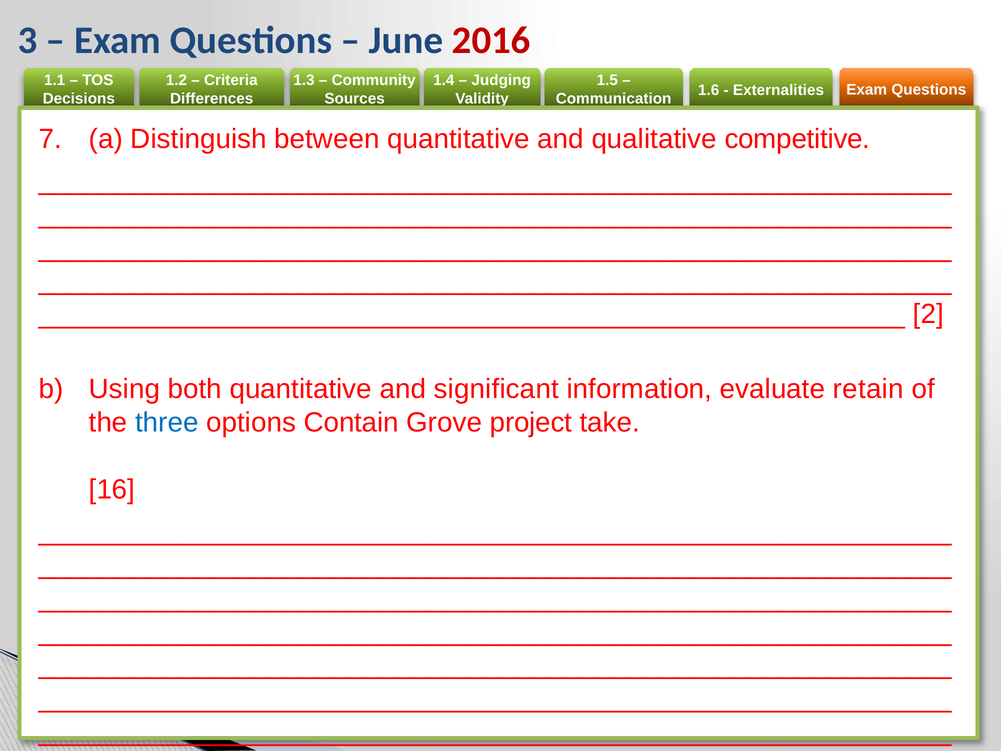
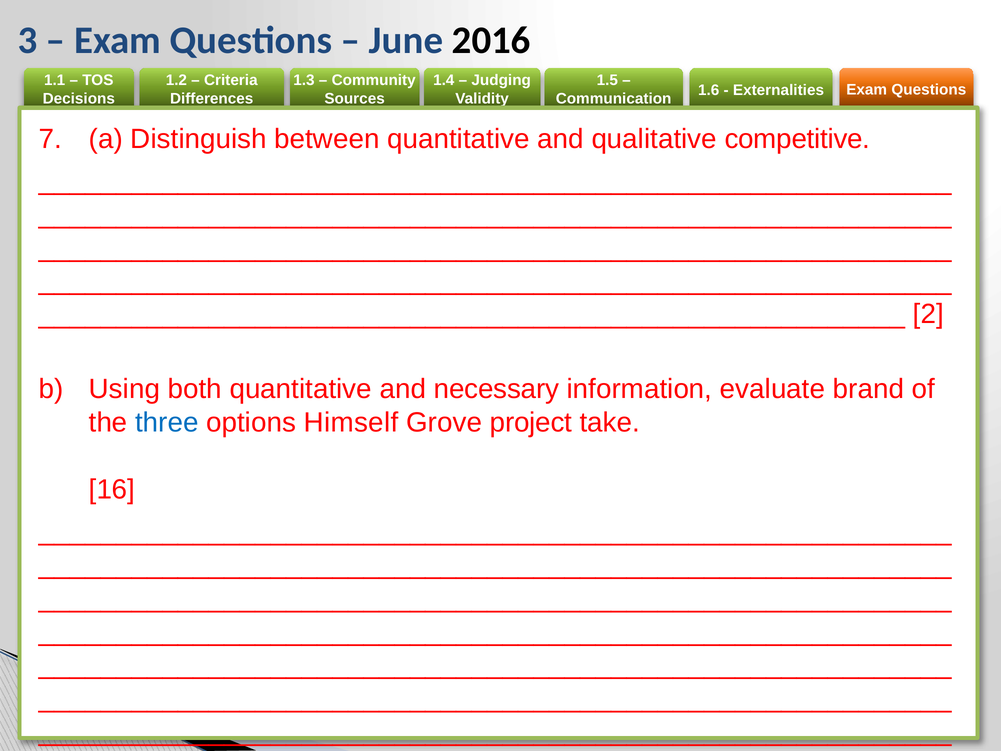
2016 colour: red -> black
significant: significant -> necessary
retain: retain -> brand
Contain: Contain -> Himself
